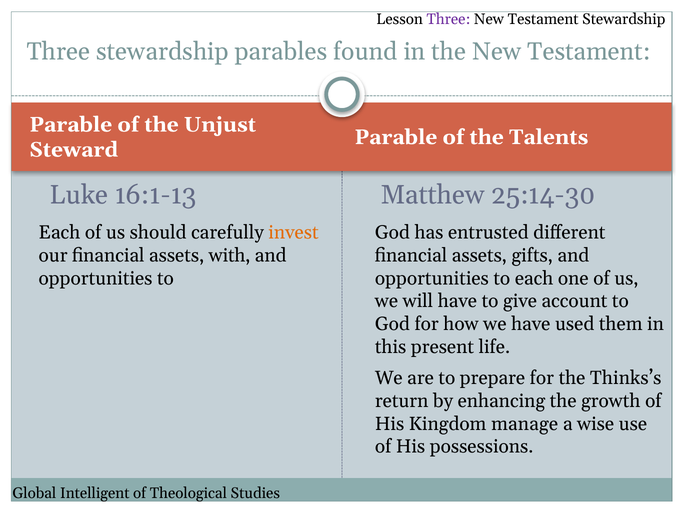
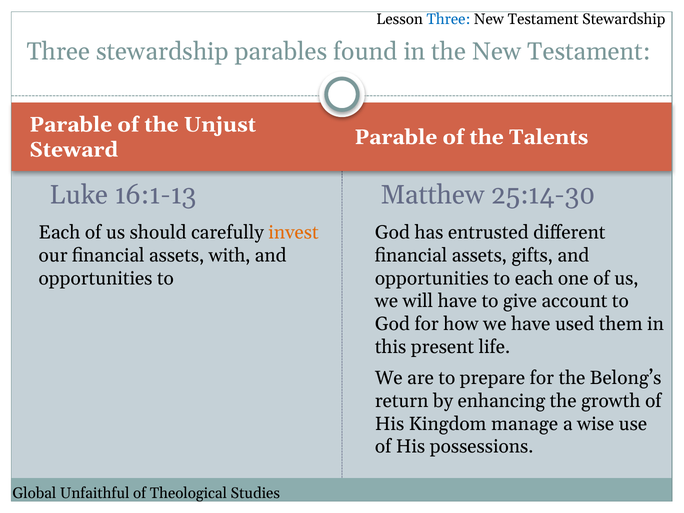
Three at (448, 19) colour: purple -> blue
Thinks’s: Thinks’s -> Belong’s
Intelligent: Intelligent -> Unfaithful
